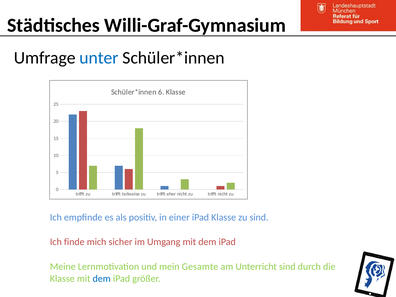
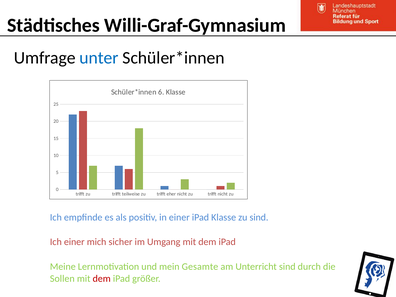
Ich finde: finde -> einer
Klasse at (62, 279): Klasse -> Sollen
dem at (102, 279) colour: blue -> red
